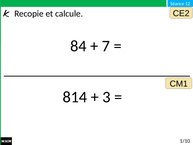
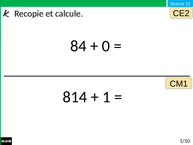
7: 7 -> 0
3: 3 -> 1
